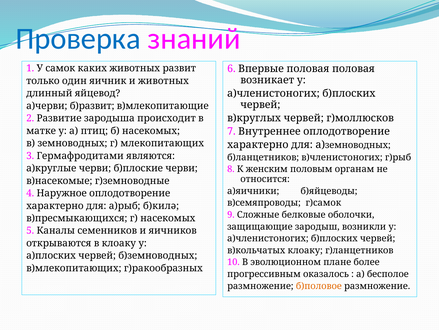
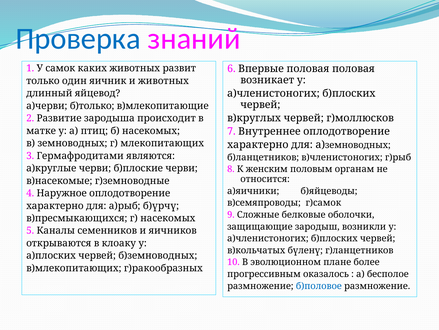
б)развит: б)развит -> б)только
б)килә: б)килә -> б)үрчү
в)кольчатых клоаку: клоаку -> бүленү
б)половое colour: orange -> blue
